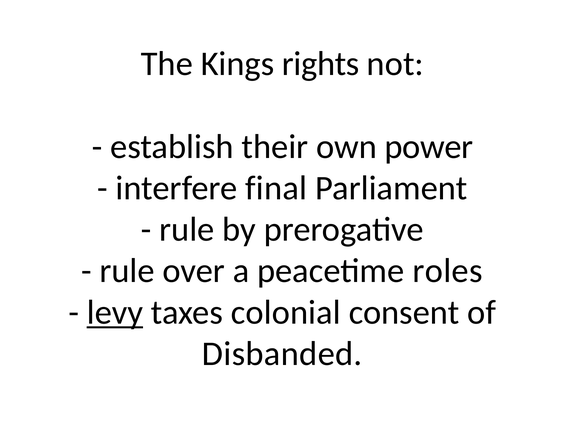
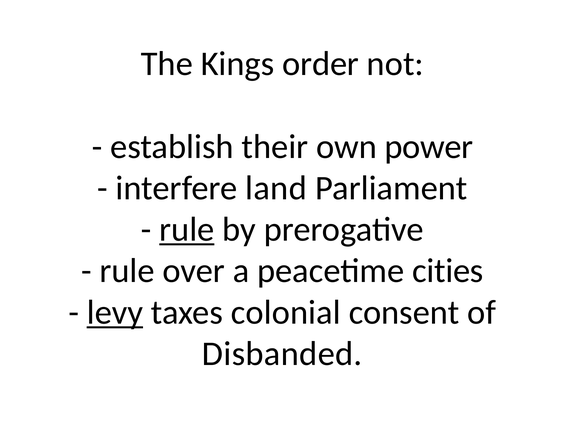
rights: rights -> order
final: final -> land
rule at (187, 229) underline: none -> present
roles: roles -> cities
